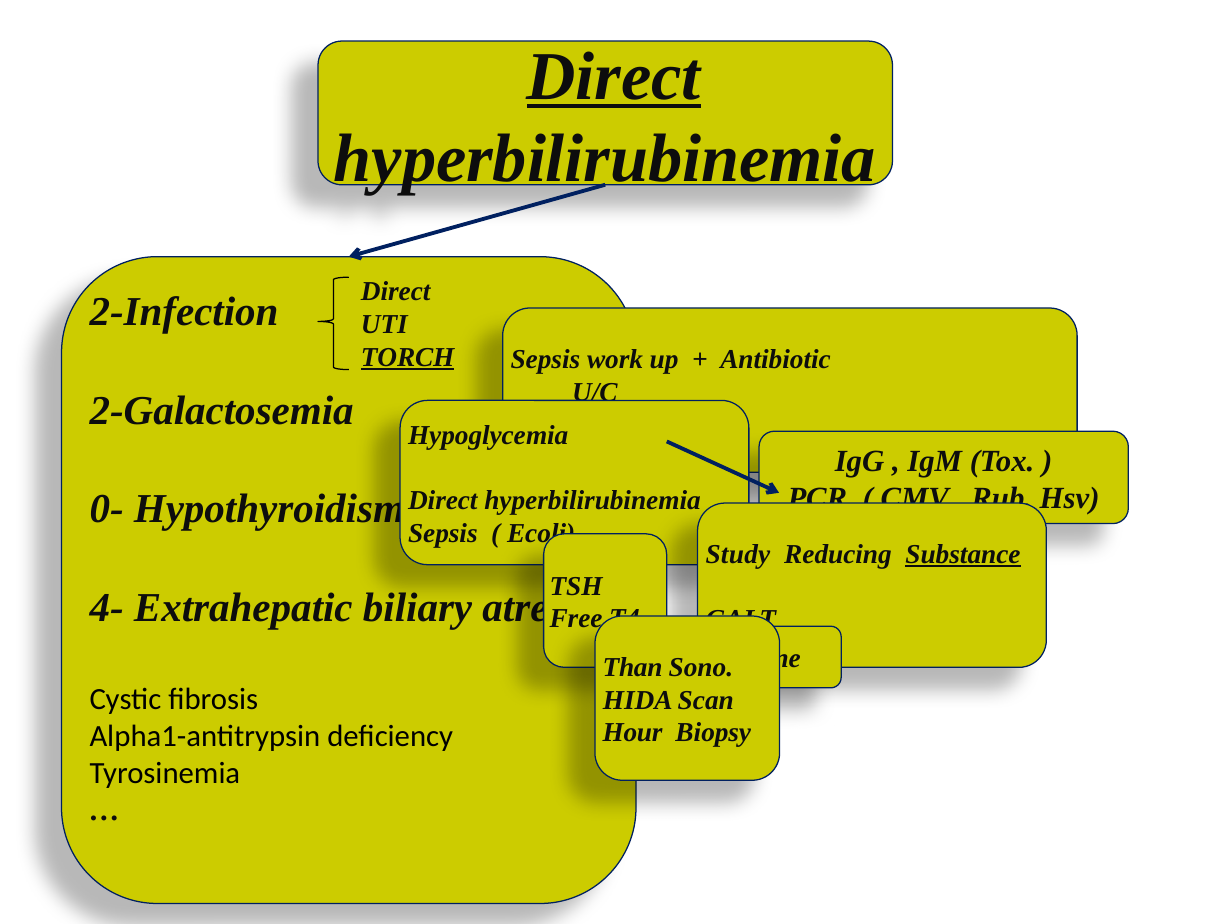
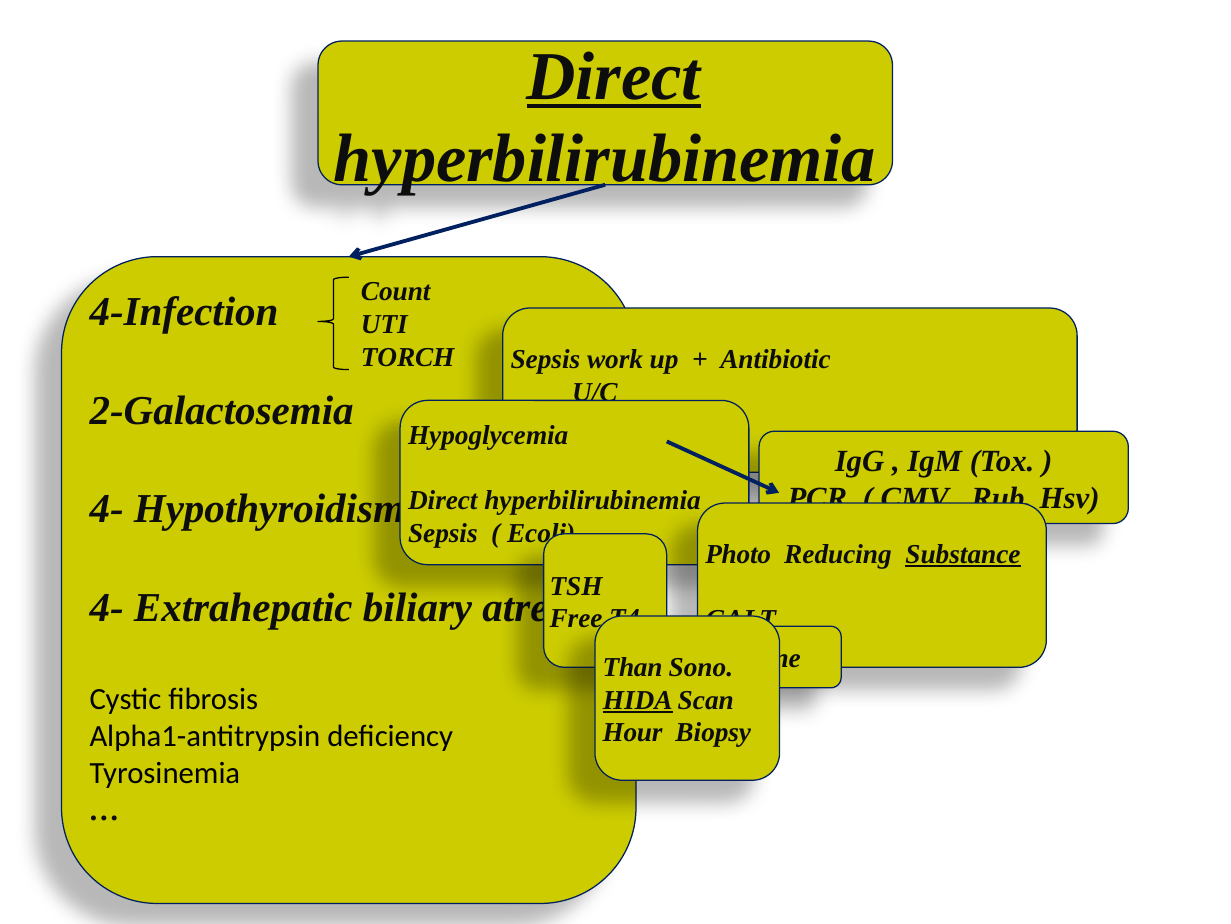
Direct at (396, 291): Direct -> Count
2-Infection: 2-Infection -> 4-Infection
TORCH at (408, 357) underline: present -> none
0- at (107, 509): 0- -> 4-
Study at (738, 554): Study -> Photo
HIDA underline: none -> present
